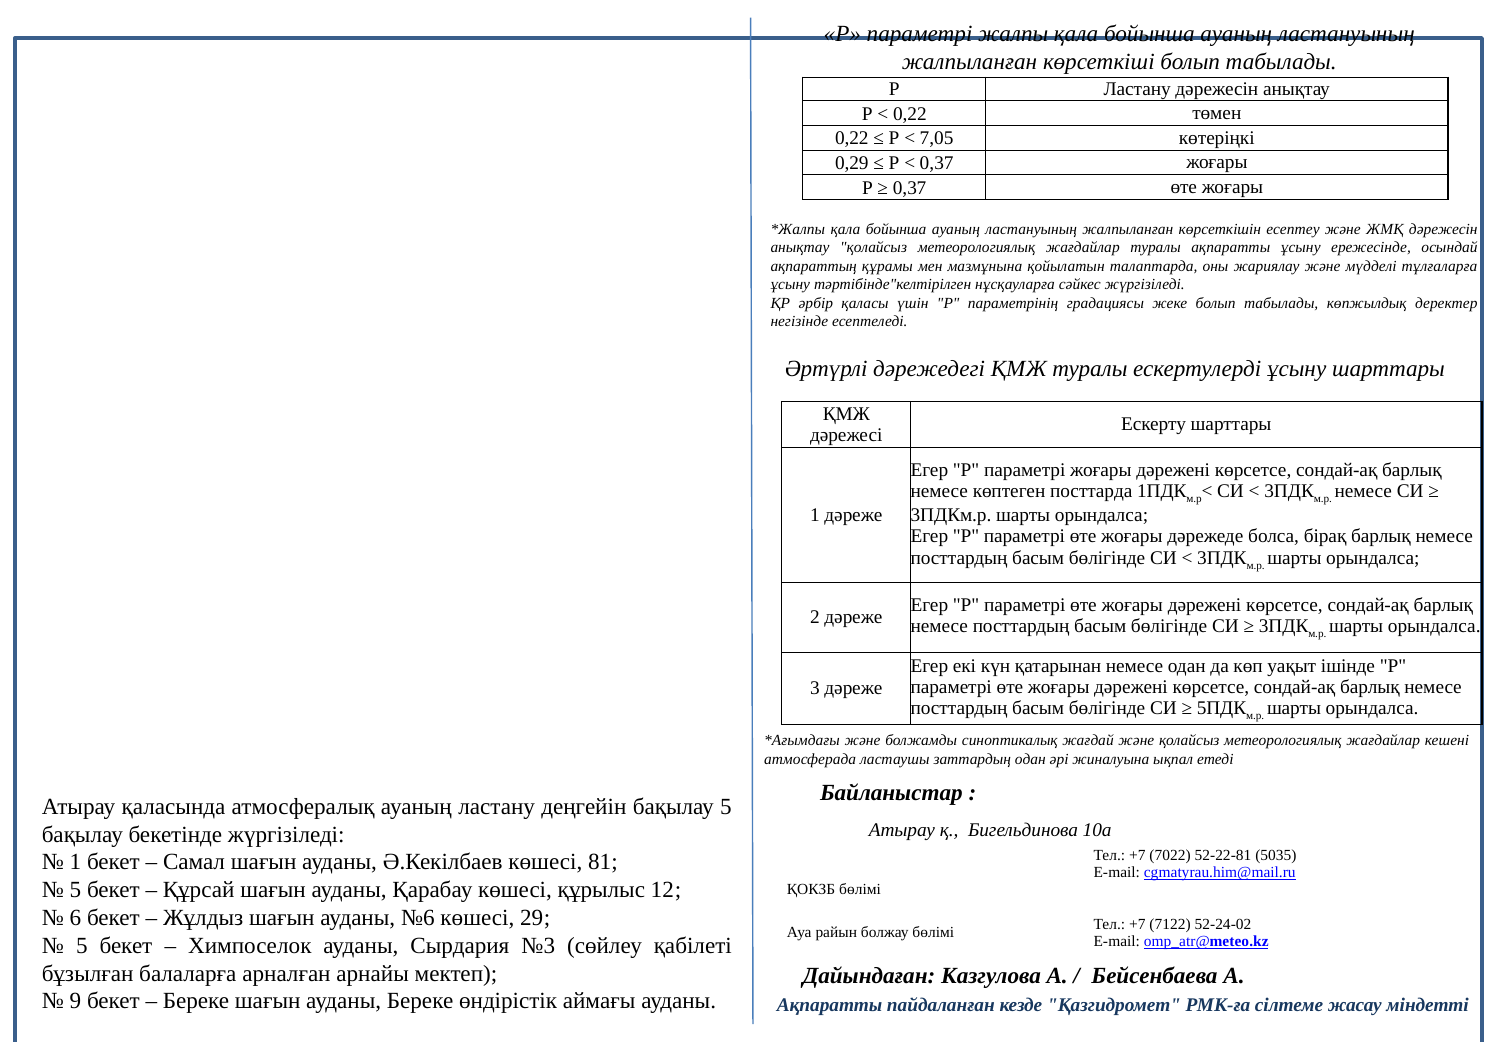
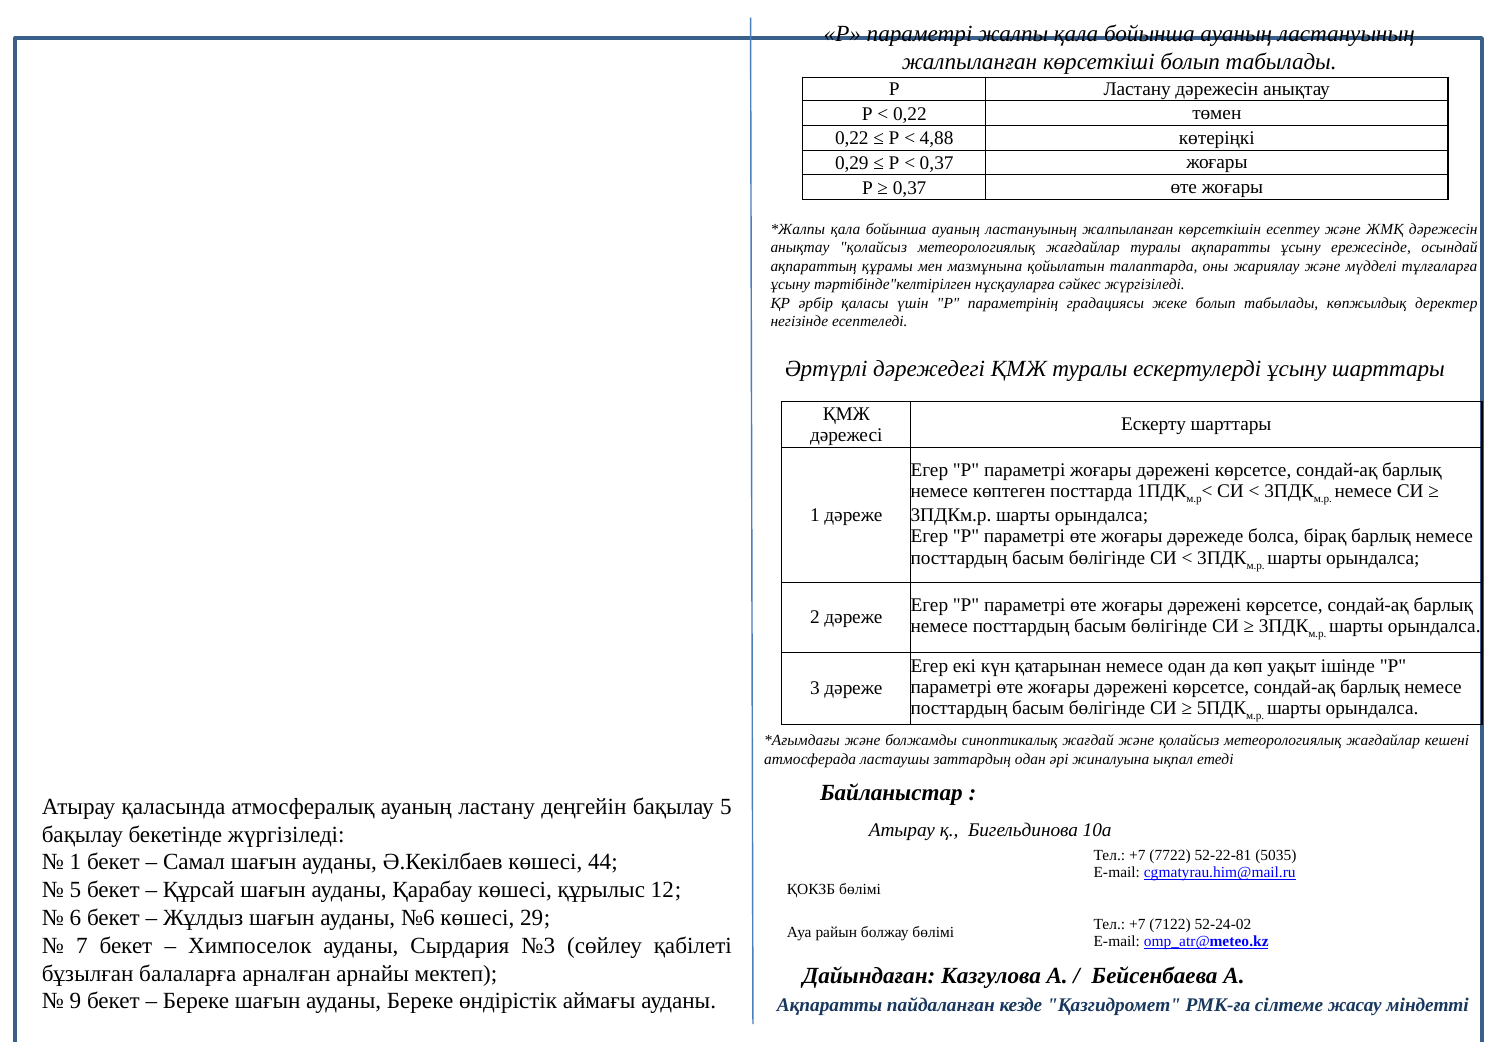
7,05: 7,05 -> 4,88
7022: 7022 -> 7722
81: 81 -> 44
5 at (82, 946): 5 -> 7
